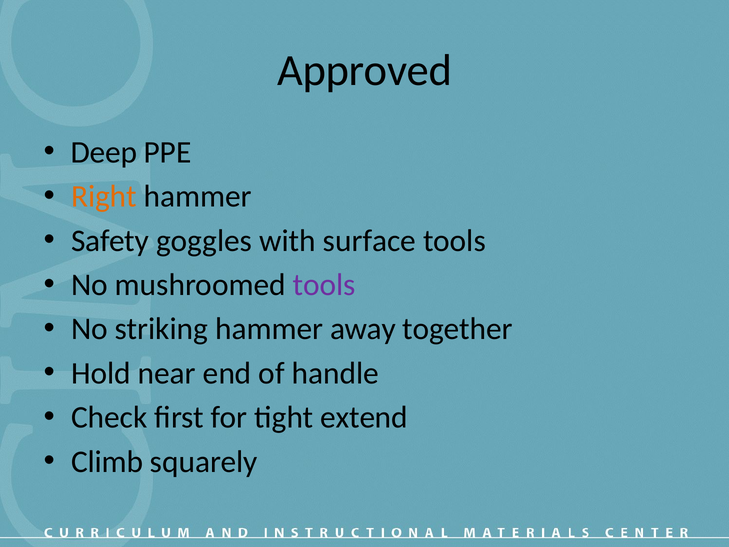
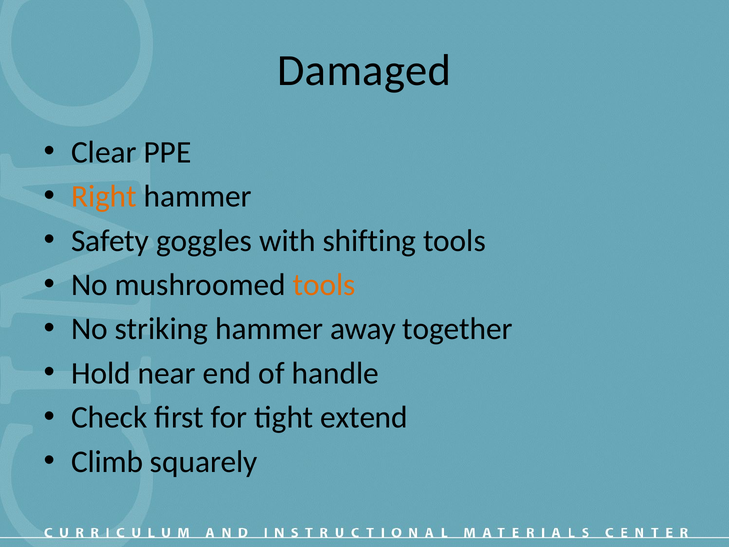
Approved: Approved -> Damaged
Deep: Deep -> Clear
surface: surface -> shifting
tools at (324, 285) colour: purple -> orange
